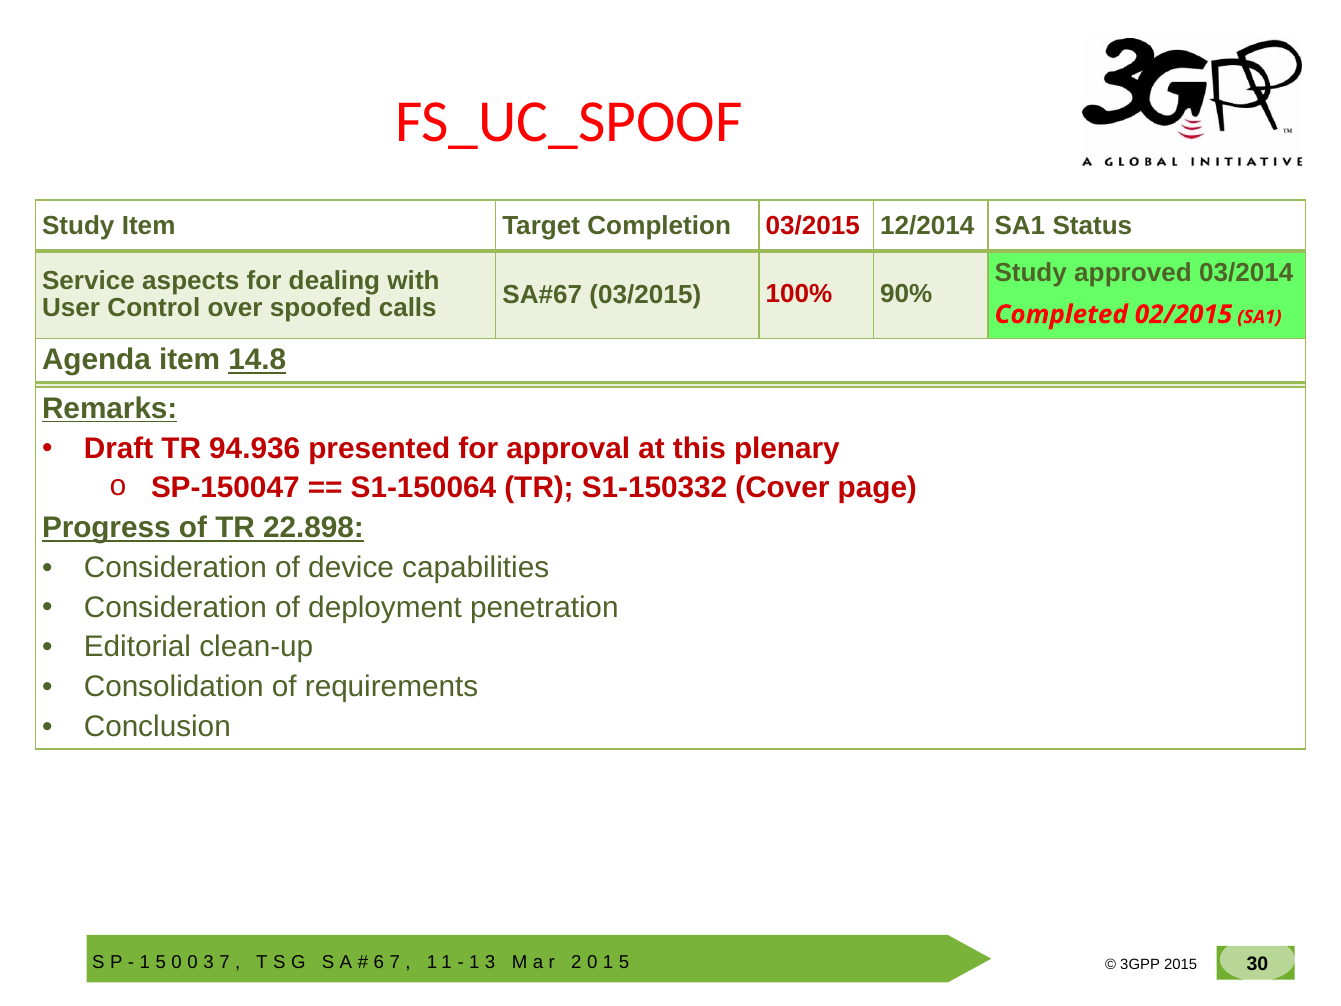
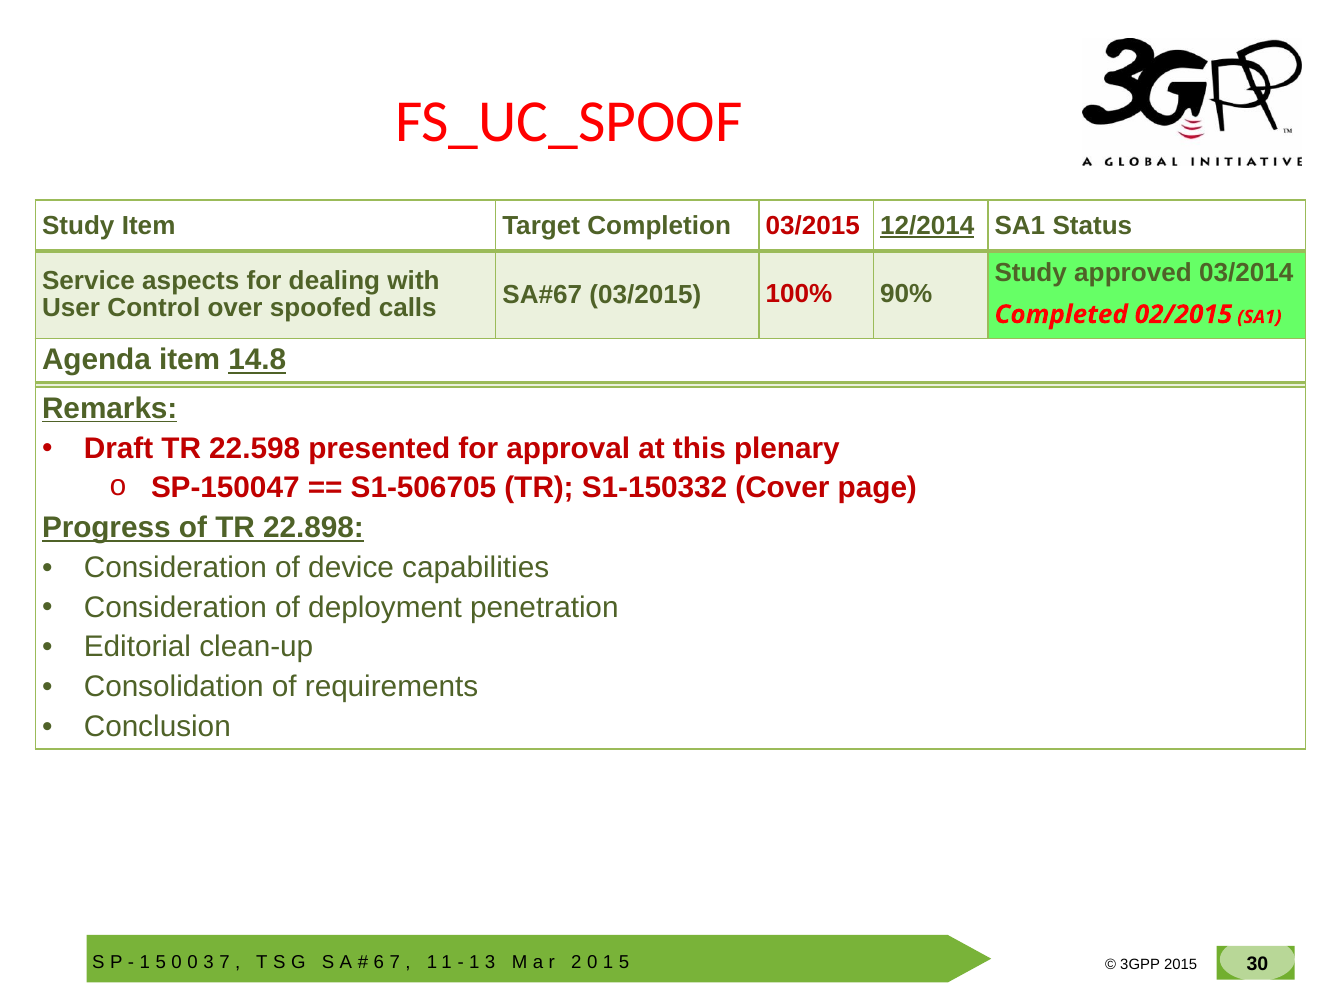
12/2014 underline: none -> present
94.936: 94.936 -> 22.598
S1-150064: S1-150064 -> S1-506705
